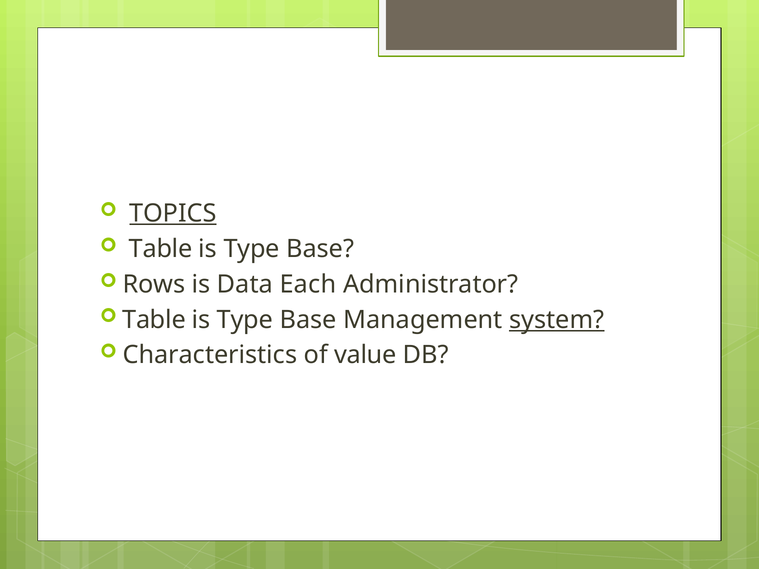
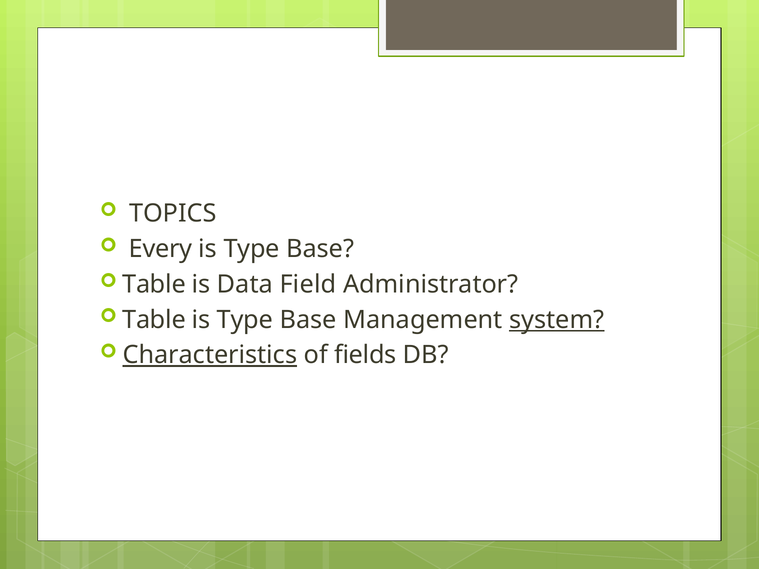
TOPICS underline: present -> none
Table at (161, 249): Table -> Every
Rows at (154, 284): Rows -> Table
Each: Each -> Field
Characteristics underline: none -> present
value: value -> fields
